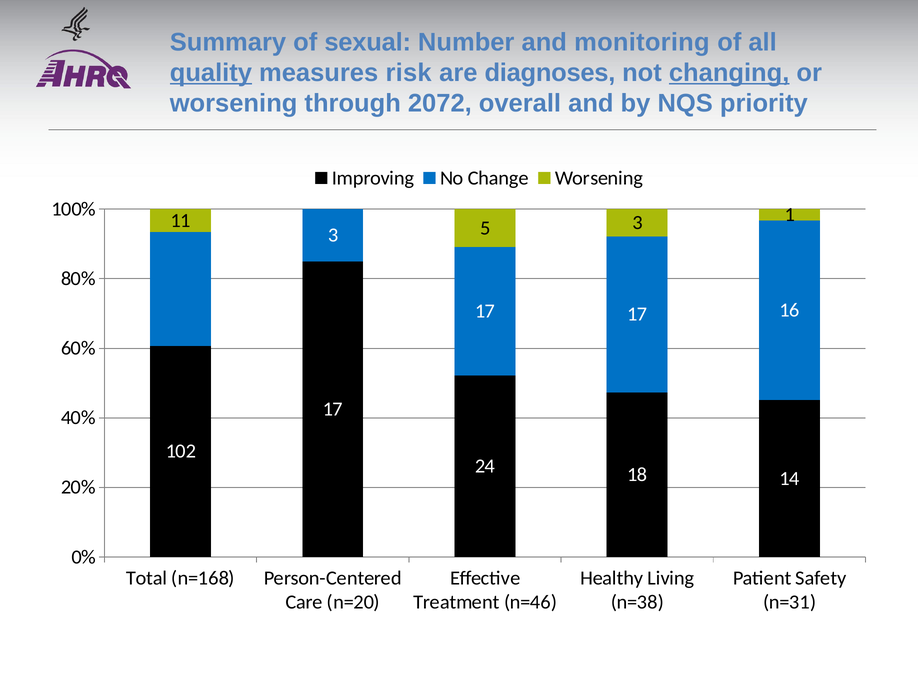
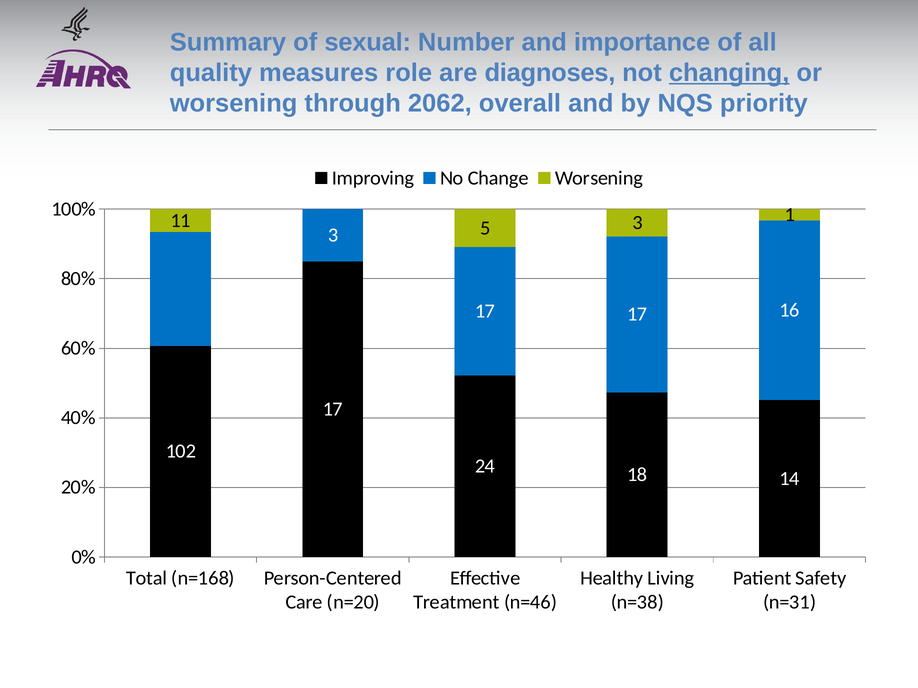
monitoring: monitoring -> importance
quality underline: present -> none
risk: risk -> role
2072: 2072 -> 2062
